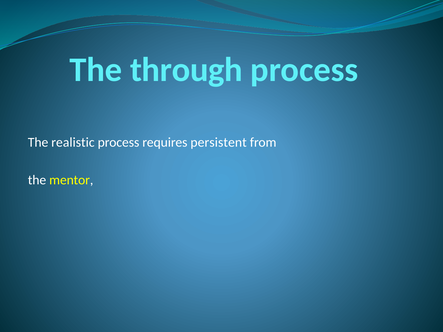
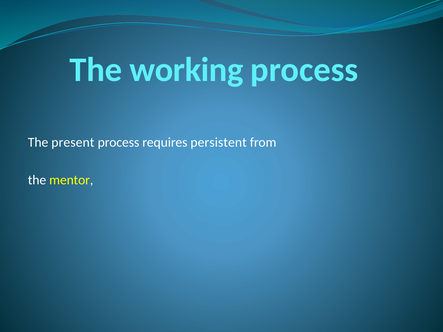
through: through -> working
realistic: realistic -> present
